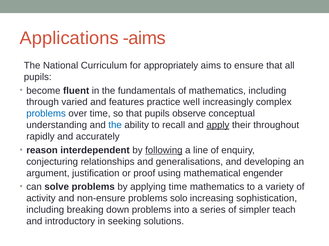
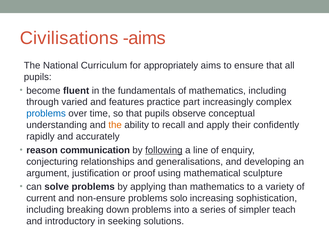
Applications: Applications -> Civilisations
well: well -> part
the at (115, 125) colour: blue -> orange
apply underline: present -> none
throughout: throughout -> confidently
interdependent: interdependent -> communication
engender: engender -> sculpture
applying time: time -> than
activity: activity -> current
